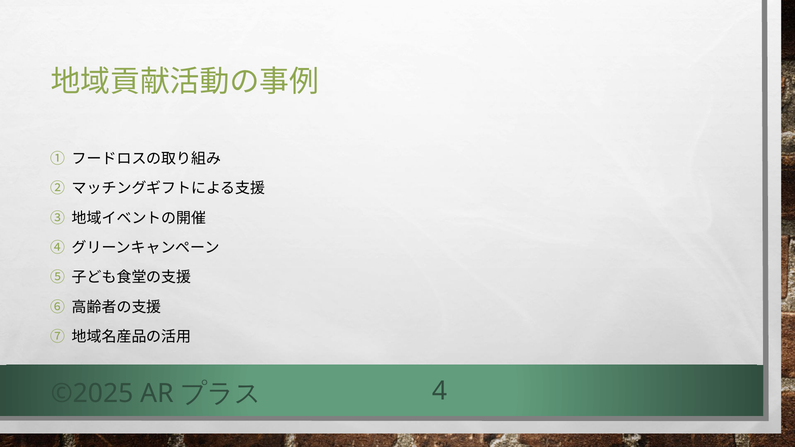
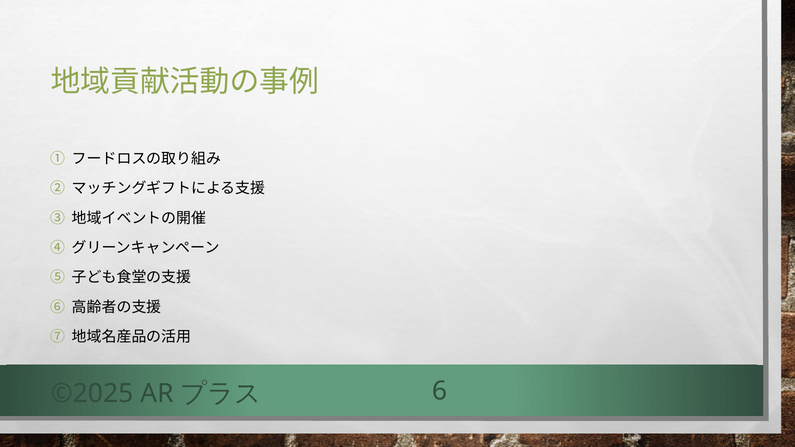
4: 4 -> 6
